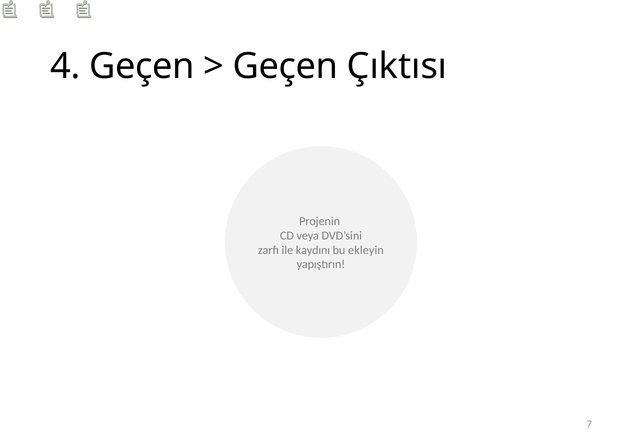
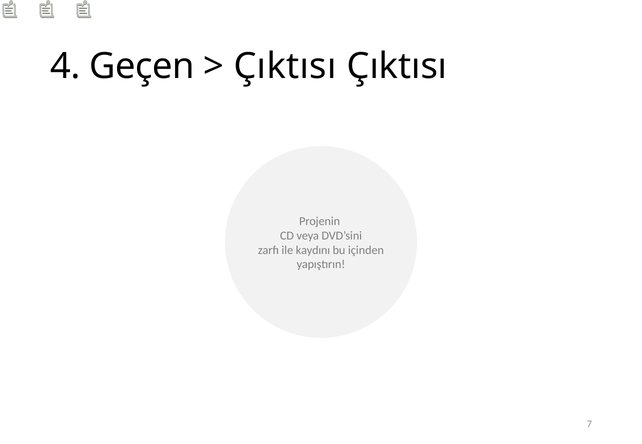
Geçen at (285, 66): Geçen -> Çıktısı
ekleyin: ekleyin -> içinden
